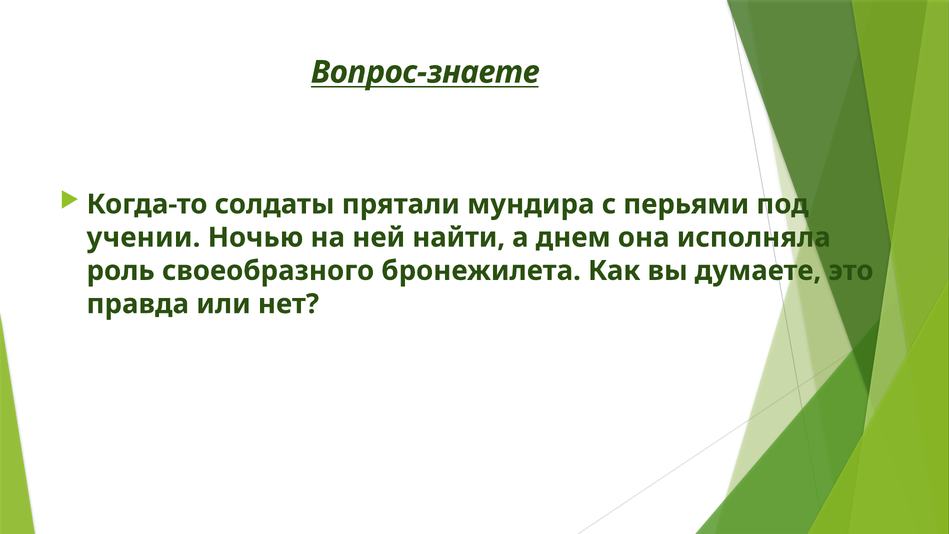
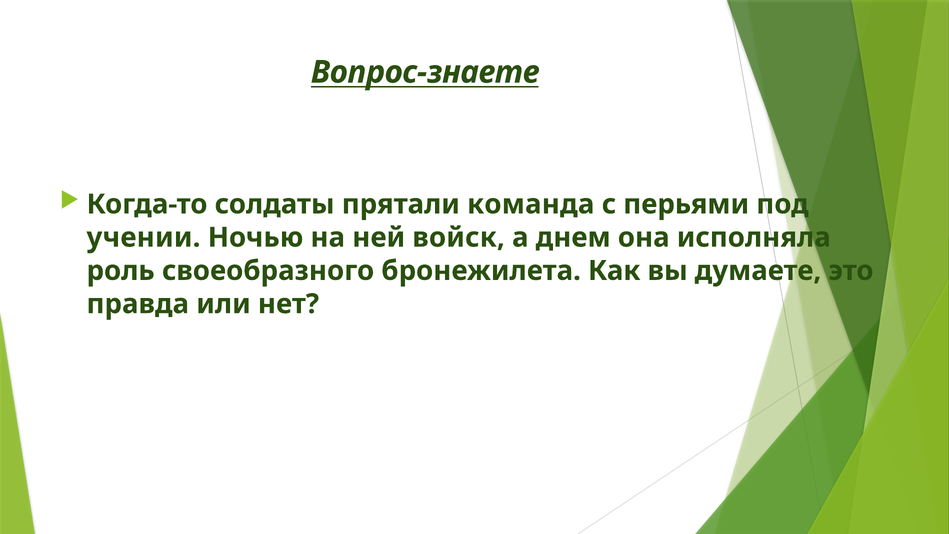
мундира: мундира -> команда
найти: найти -> войск
